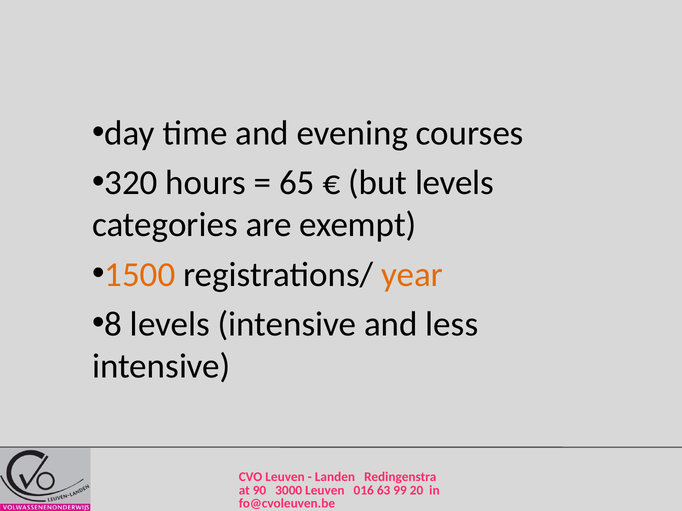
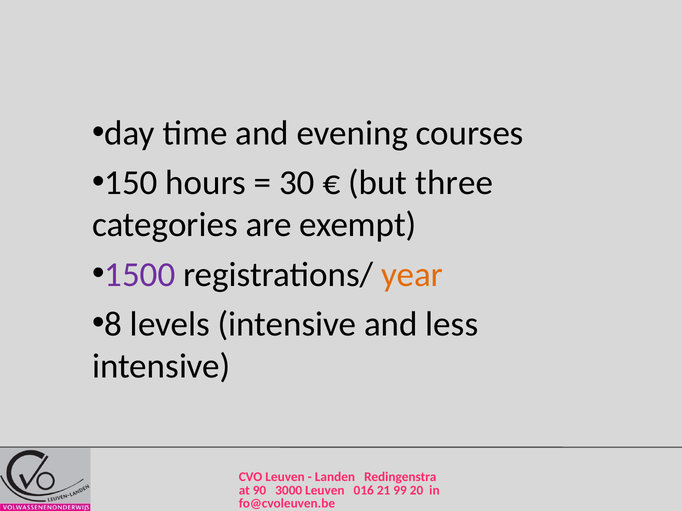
320: 320 -> 150
65: 65 -> 30
but levels: levels -> three
1500 colour: orange -> purple
63: 63 -> 21
